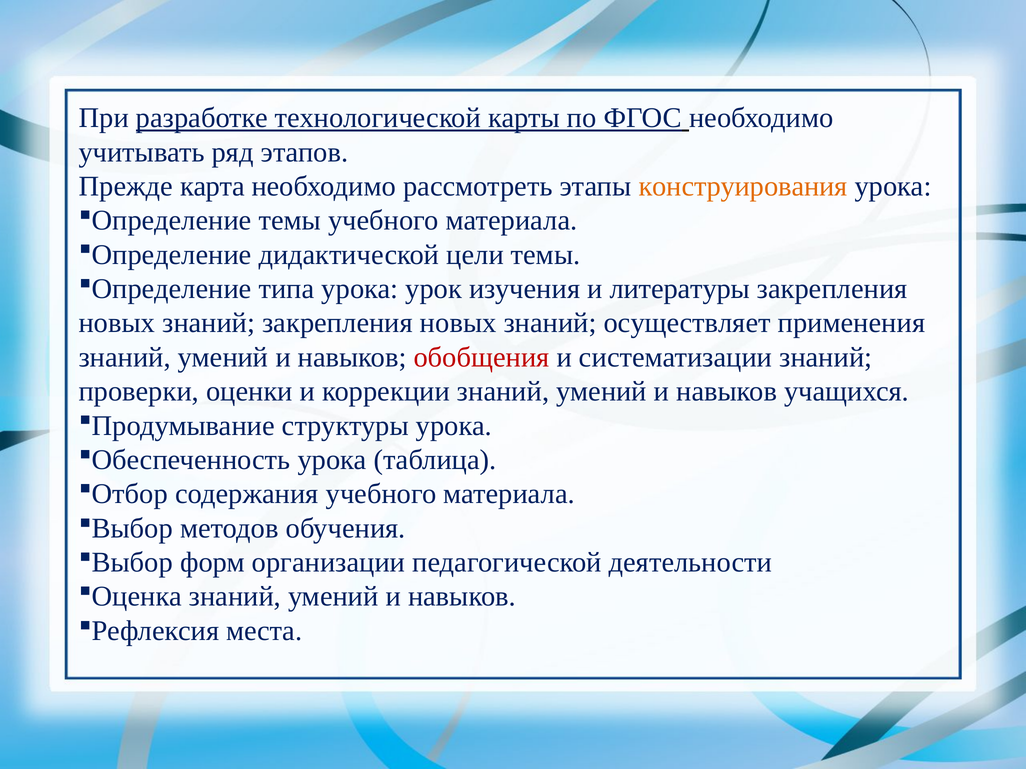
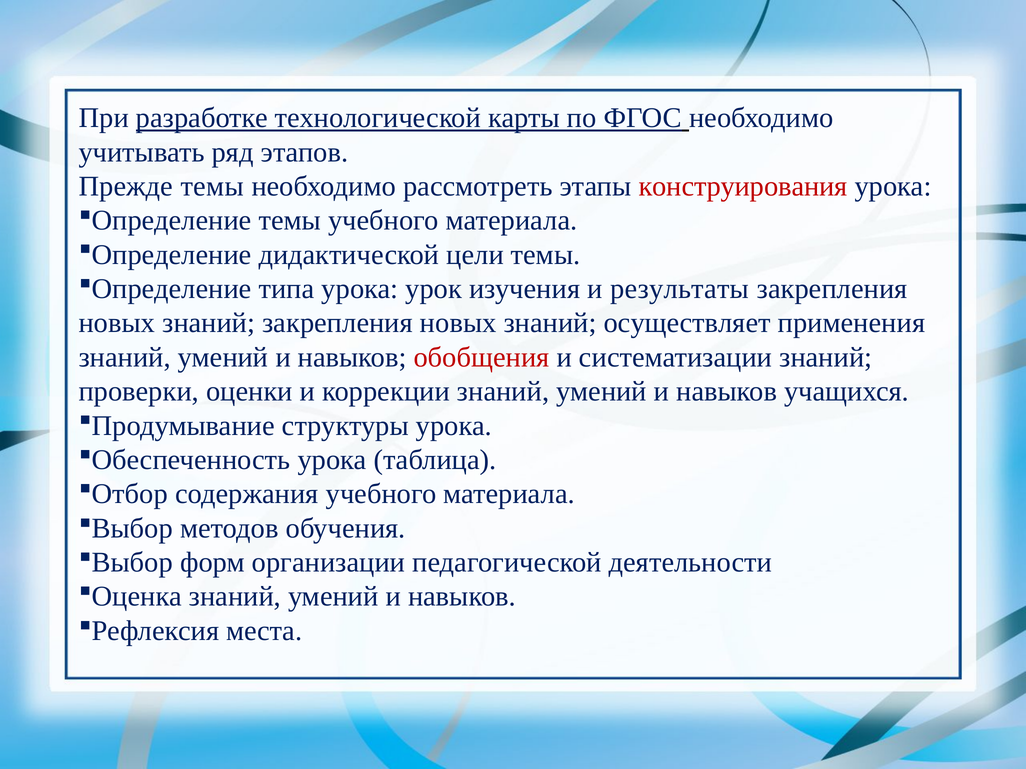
Прежде карта: карта -> темы
конструирования colour: orange -> red
литературы: литературы -> результаты
